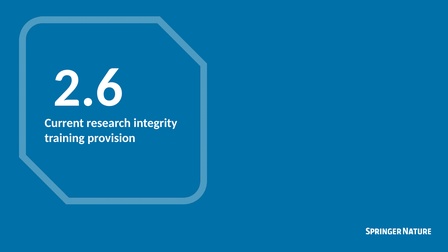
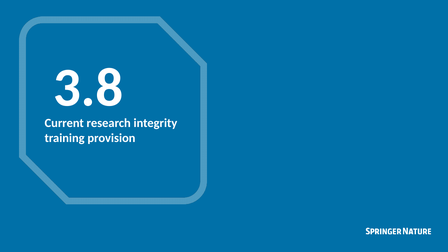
2.6: 2.6 -> 3.8
